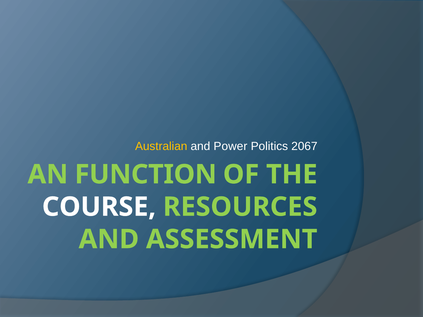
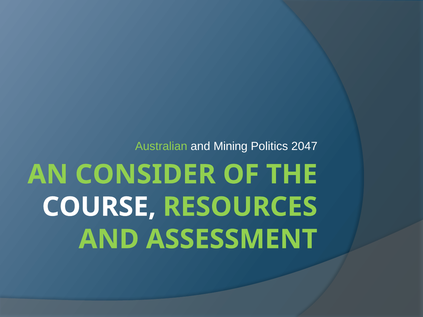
Australian colour: yellow -> light green
Power: Power -> Mining
2067: 2067 -> 2047
FUNCTION: FUNCTION -> CONSIDER
